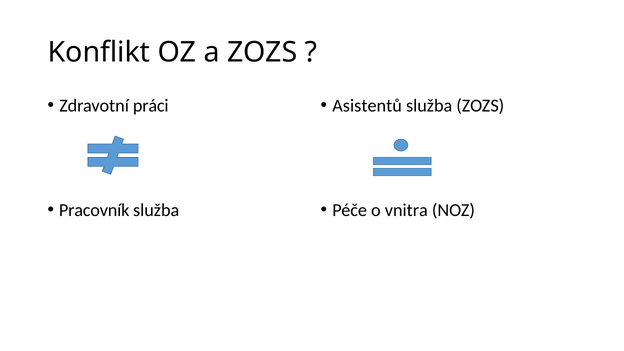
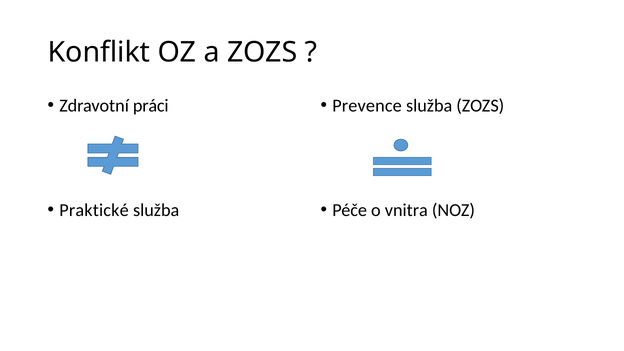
Asistentů: Asistentů -> Prevence
Pracovník: Pracovník -> Praktické
